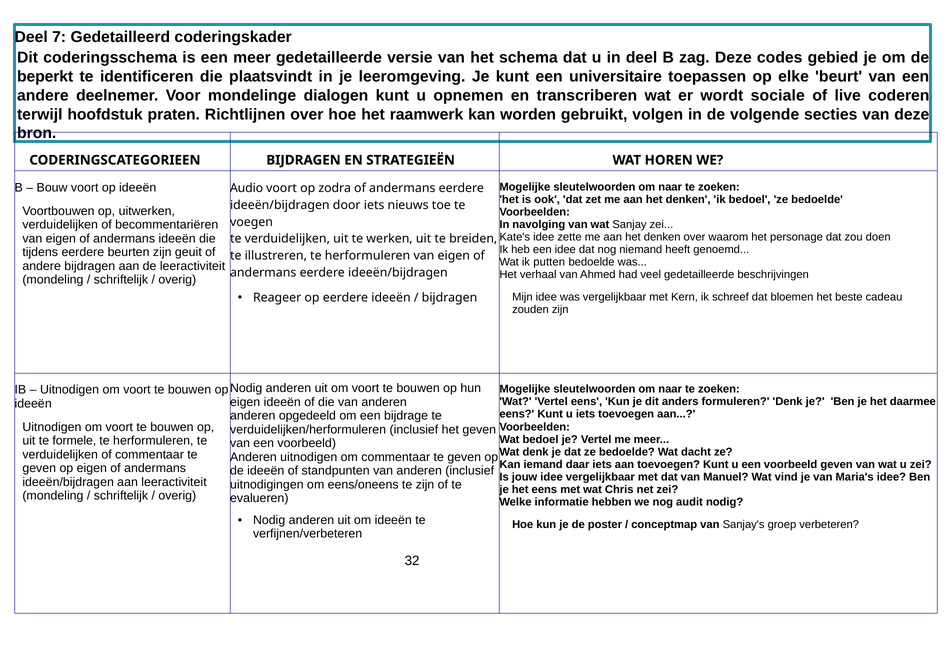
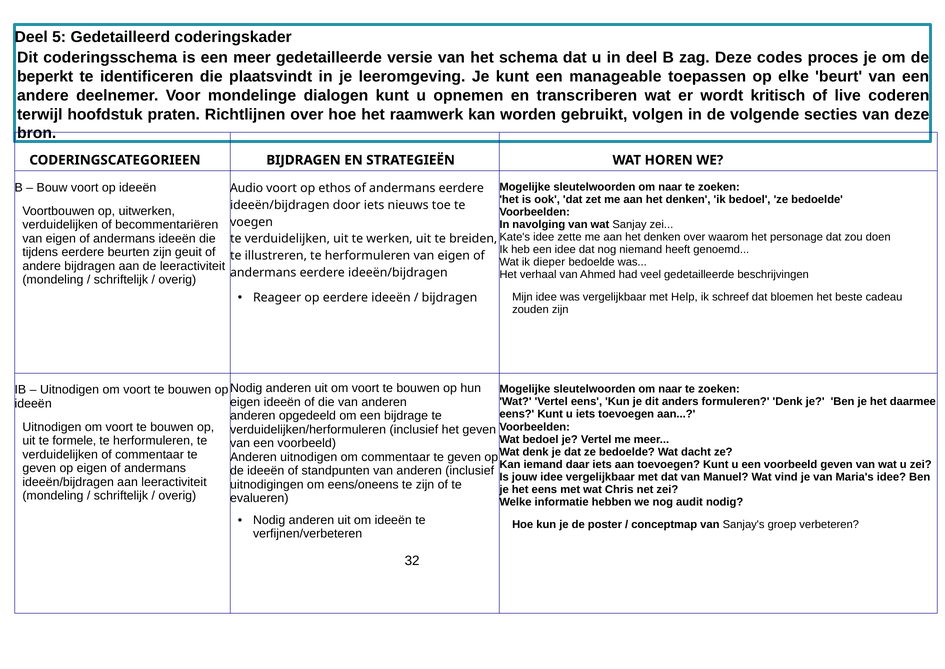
7: 7 -> 5
gebied: gebied -> proces
universitaire: universitaire -> manageable
sociale: sociale -> kritisch
zodra: zodra -> ethos
putten: putten -> dieper
Kern: Kern -> Help
